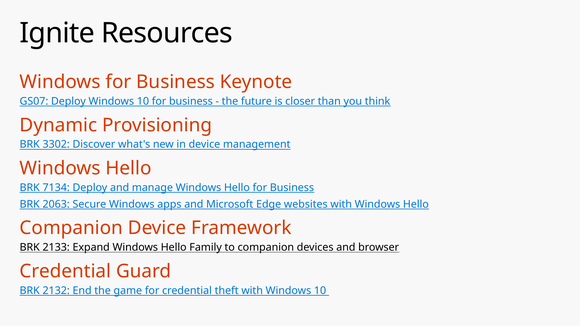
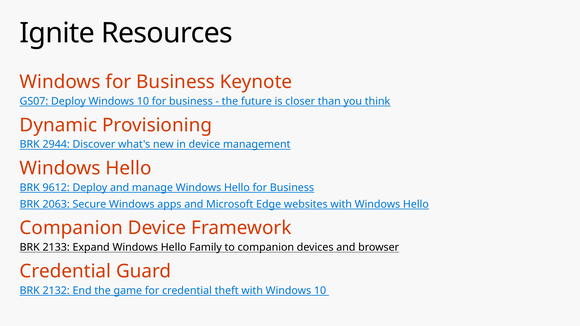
3302: 3302 -> 2944
7134: 7134 -> 9612
